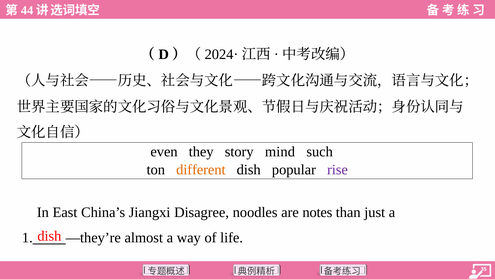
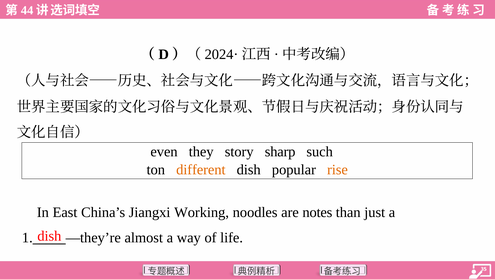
mind: mind -> sharp
rise colour: purple -> orange
Disagree: Disagree -> Working
